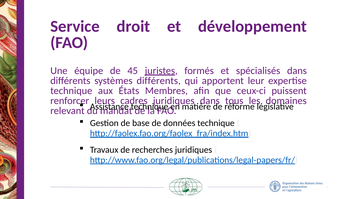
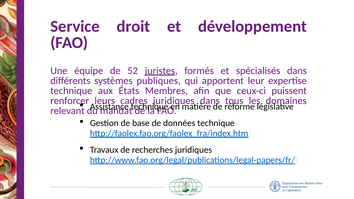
45: 45 -> 52
systèmes différents: différents -> publiques
